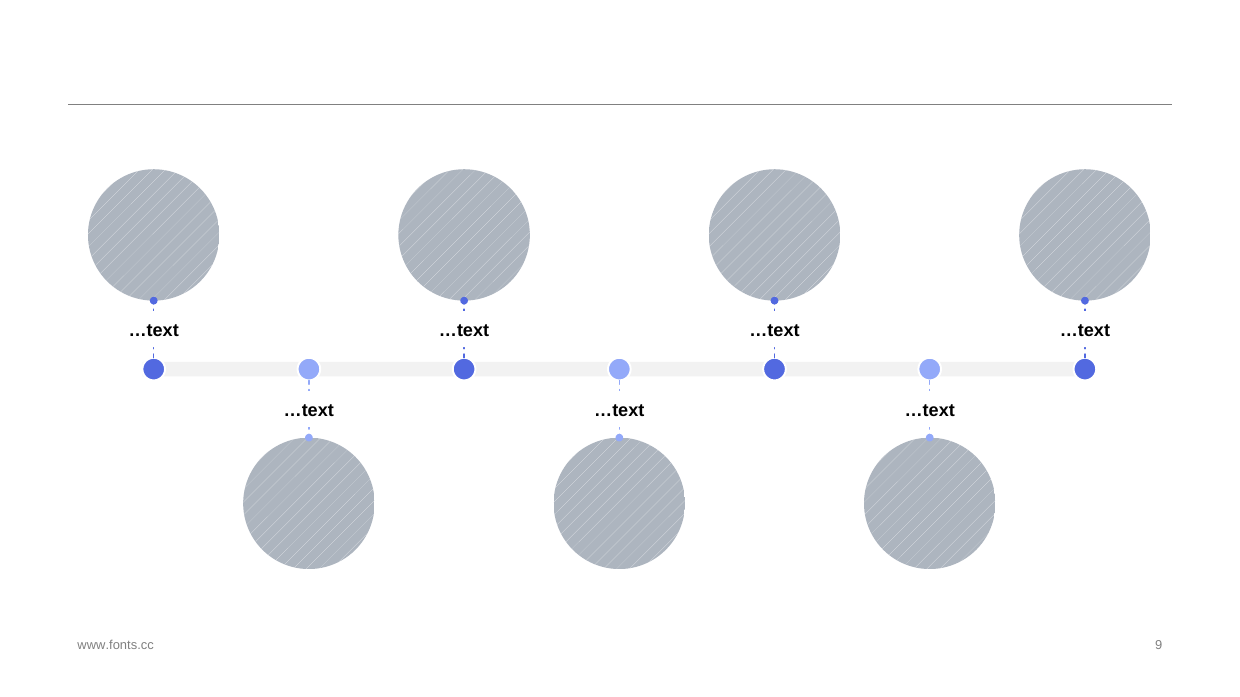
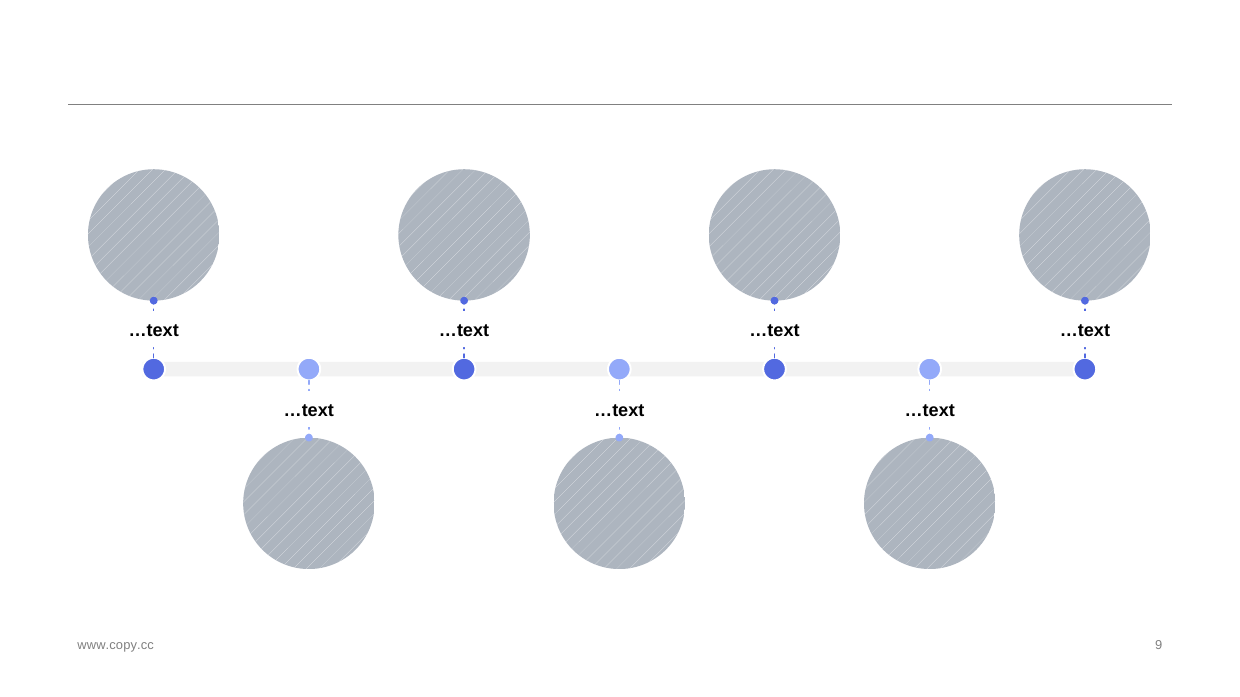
www.fonts.cc: www.fonts.cc -> www.copy.cc
